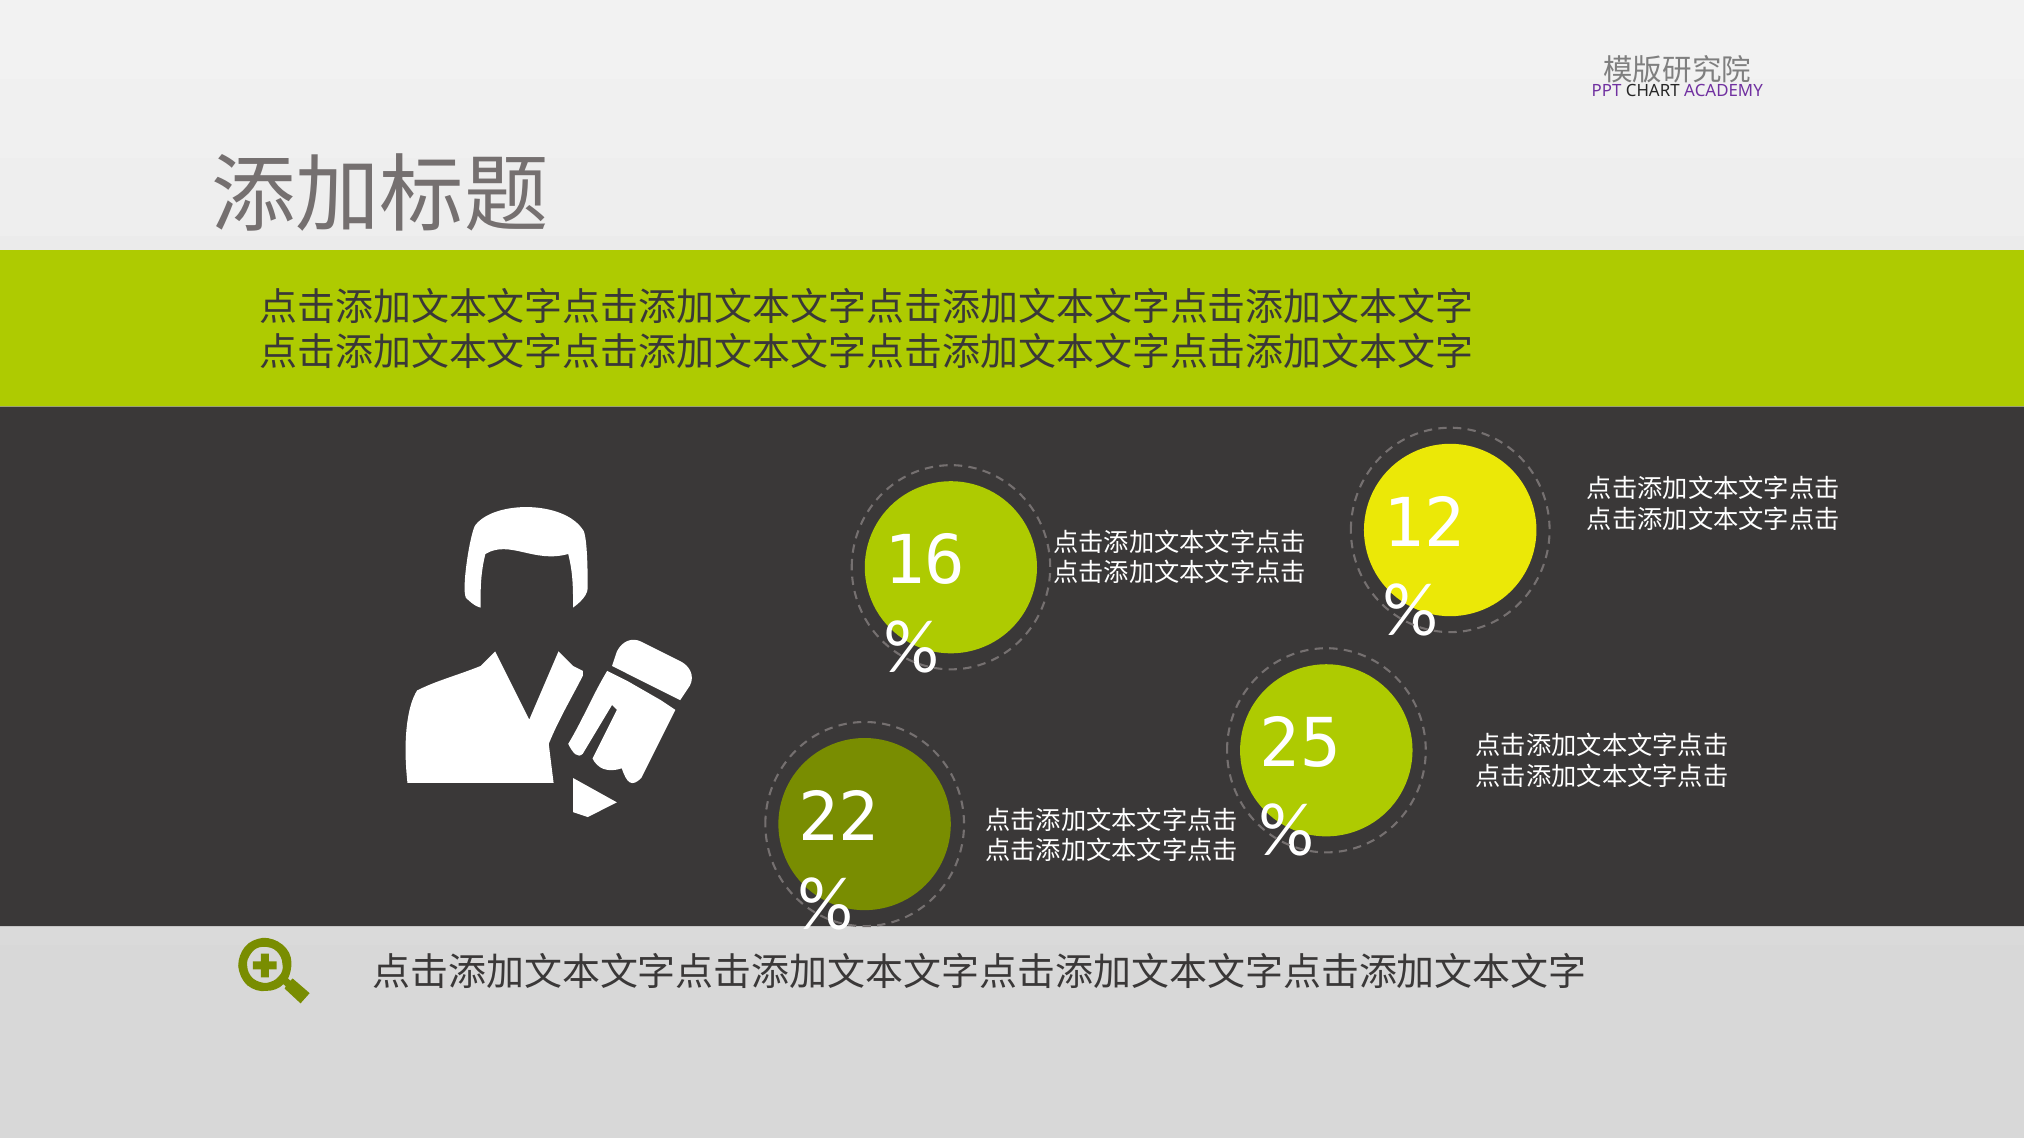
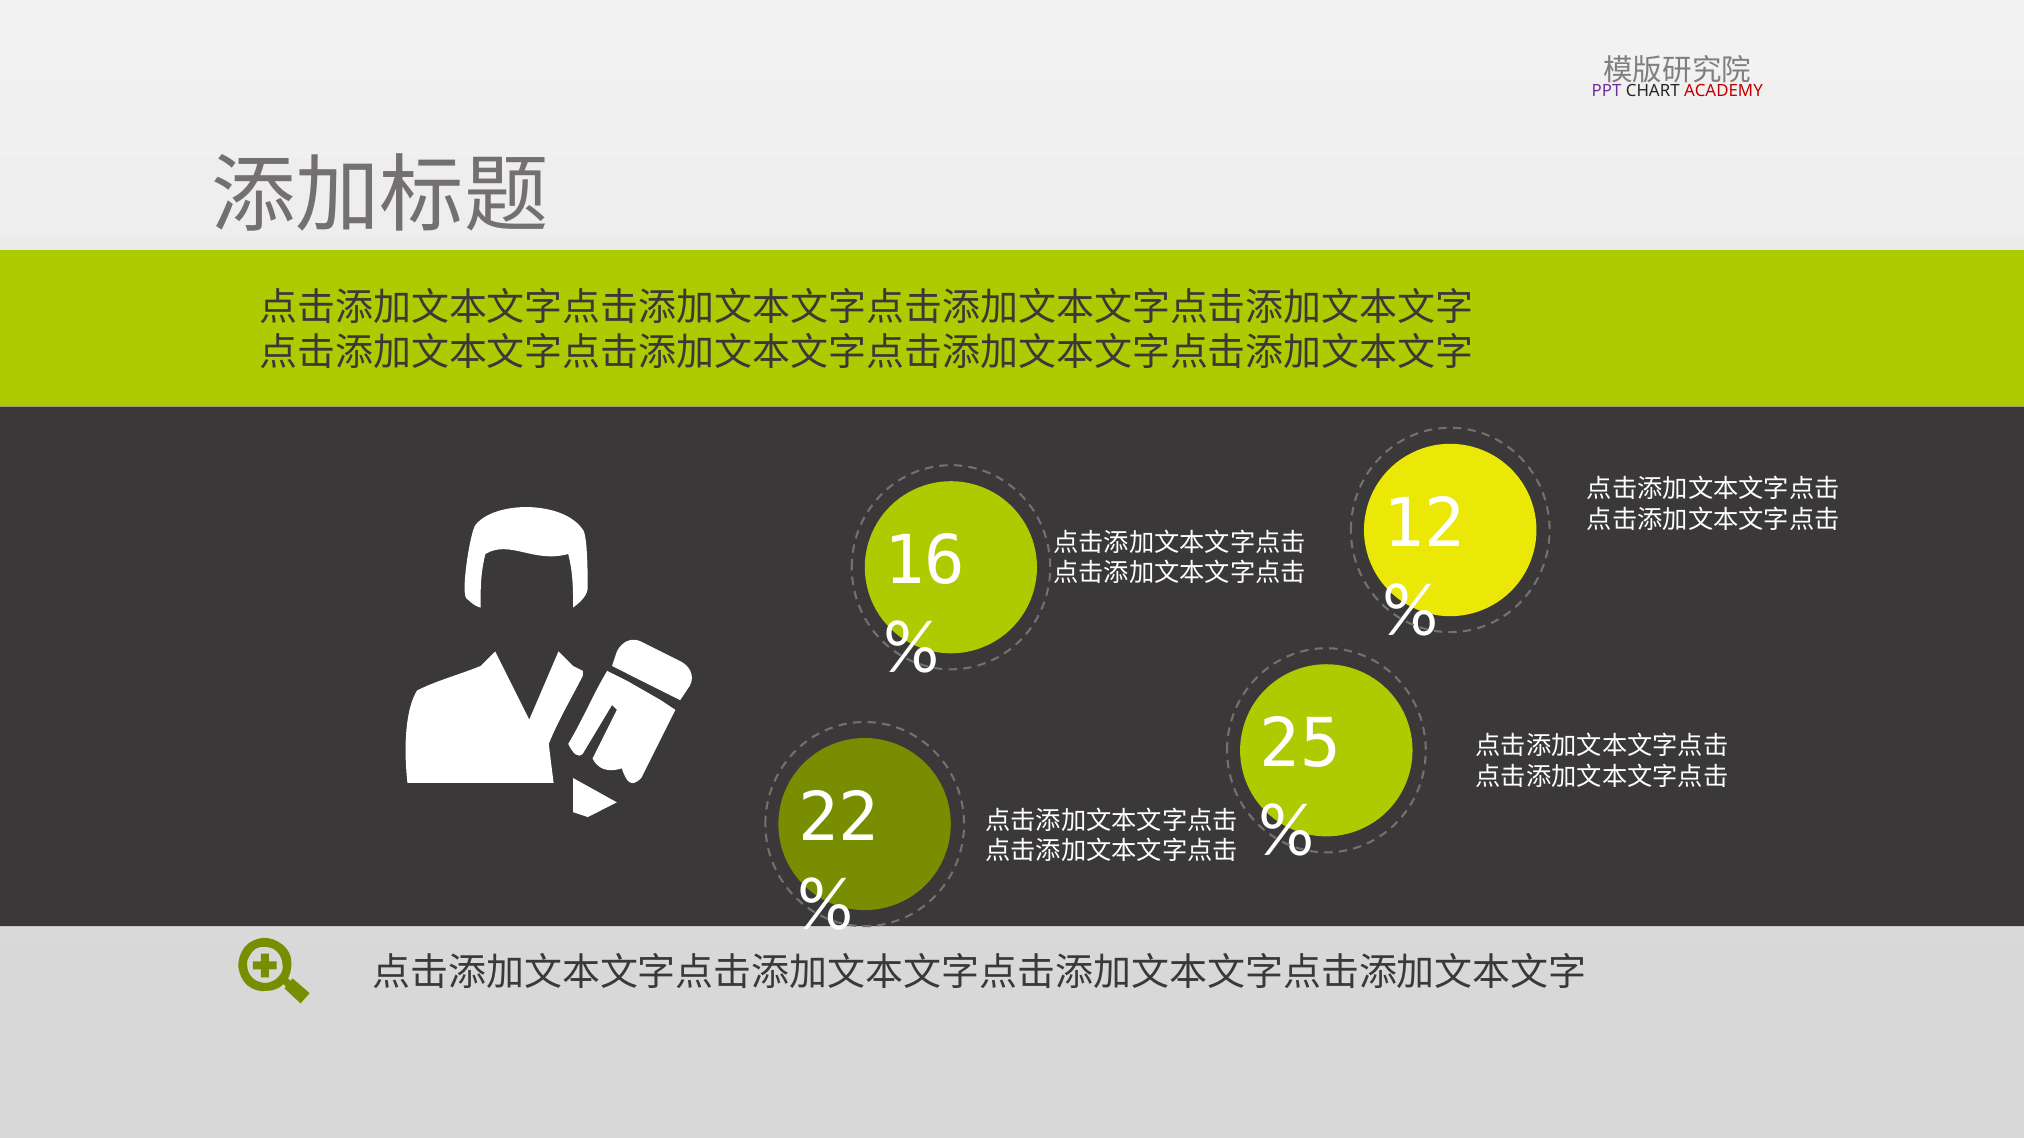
ACADEMY colour: purple -> red
